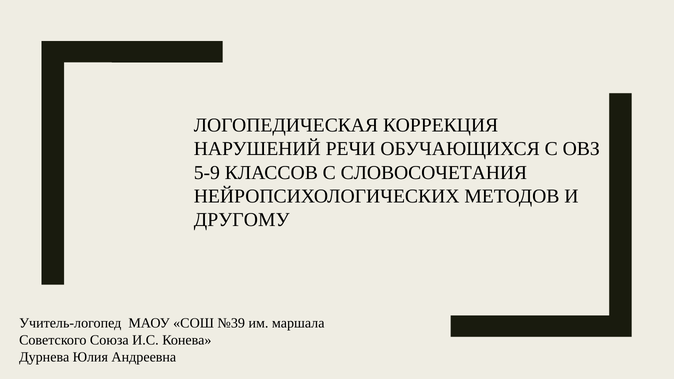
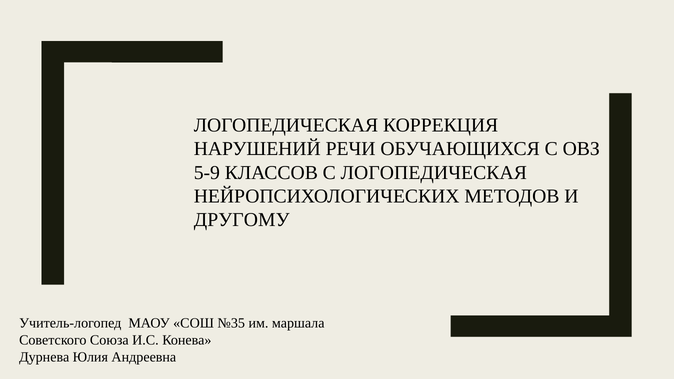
С СЛОВОСОЧЕТАНИЯ: СЛОВОСОЧЕТАНИЯ -> ЛОГОПЕДИЧЕСКАЯ
№39: №39 -> №35
